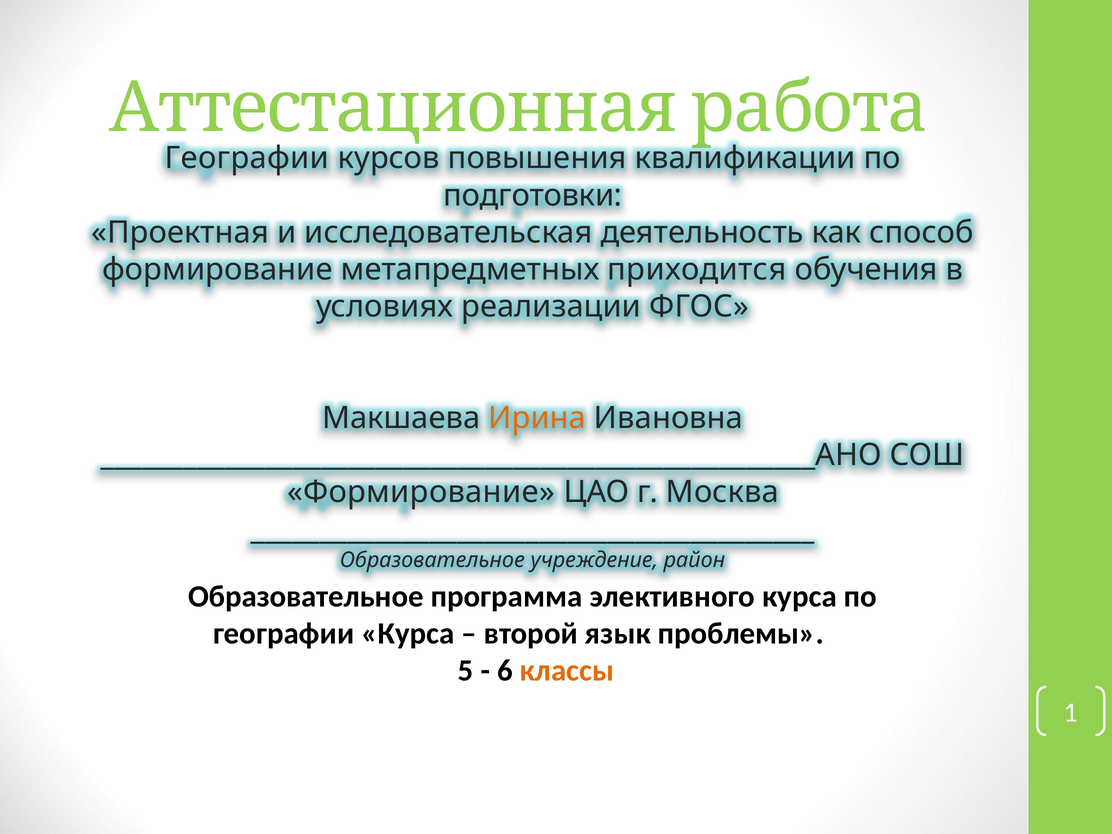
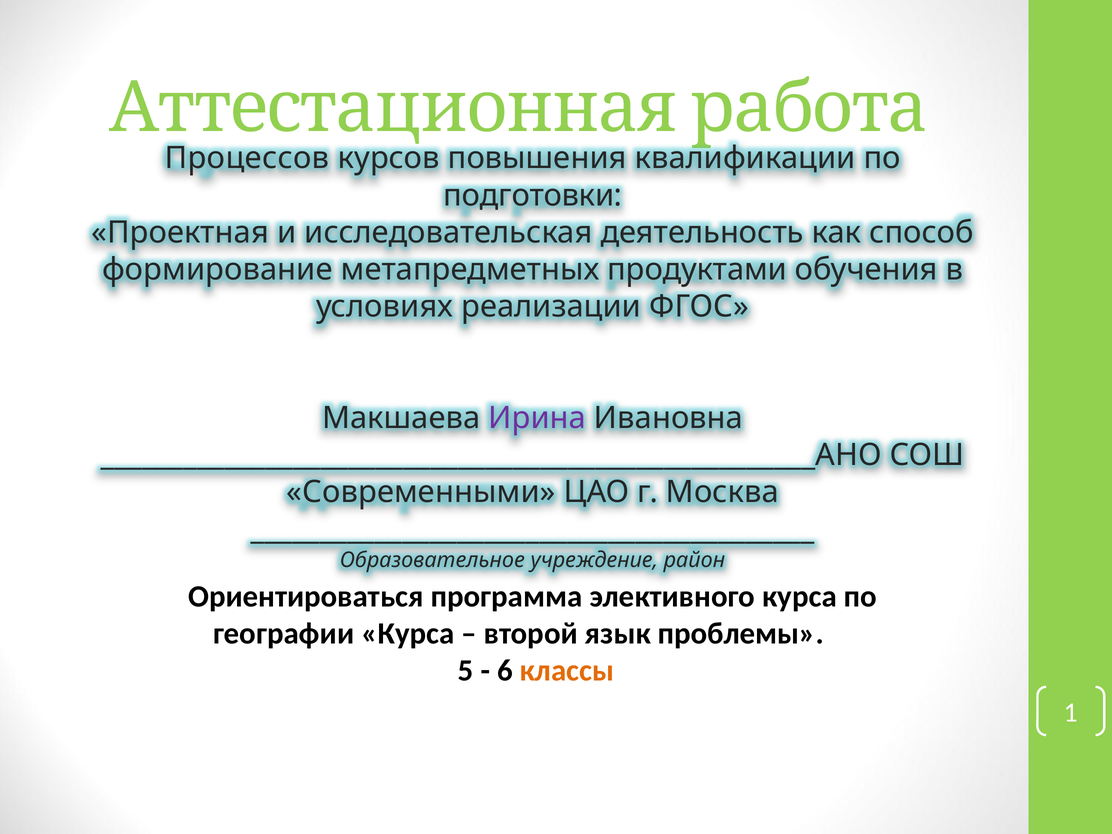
Географии at (247, 158): Географии -> Процессов
приходится: приходится -> продуктами
Ирина colour: orange -> purple
Формирование at (421, 492): Формирование -> Современными
Образовательное at (306, 597): Образовательное -> Ориентироваться
